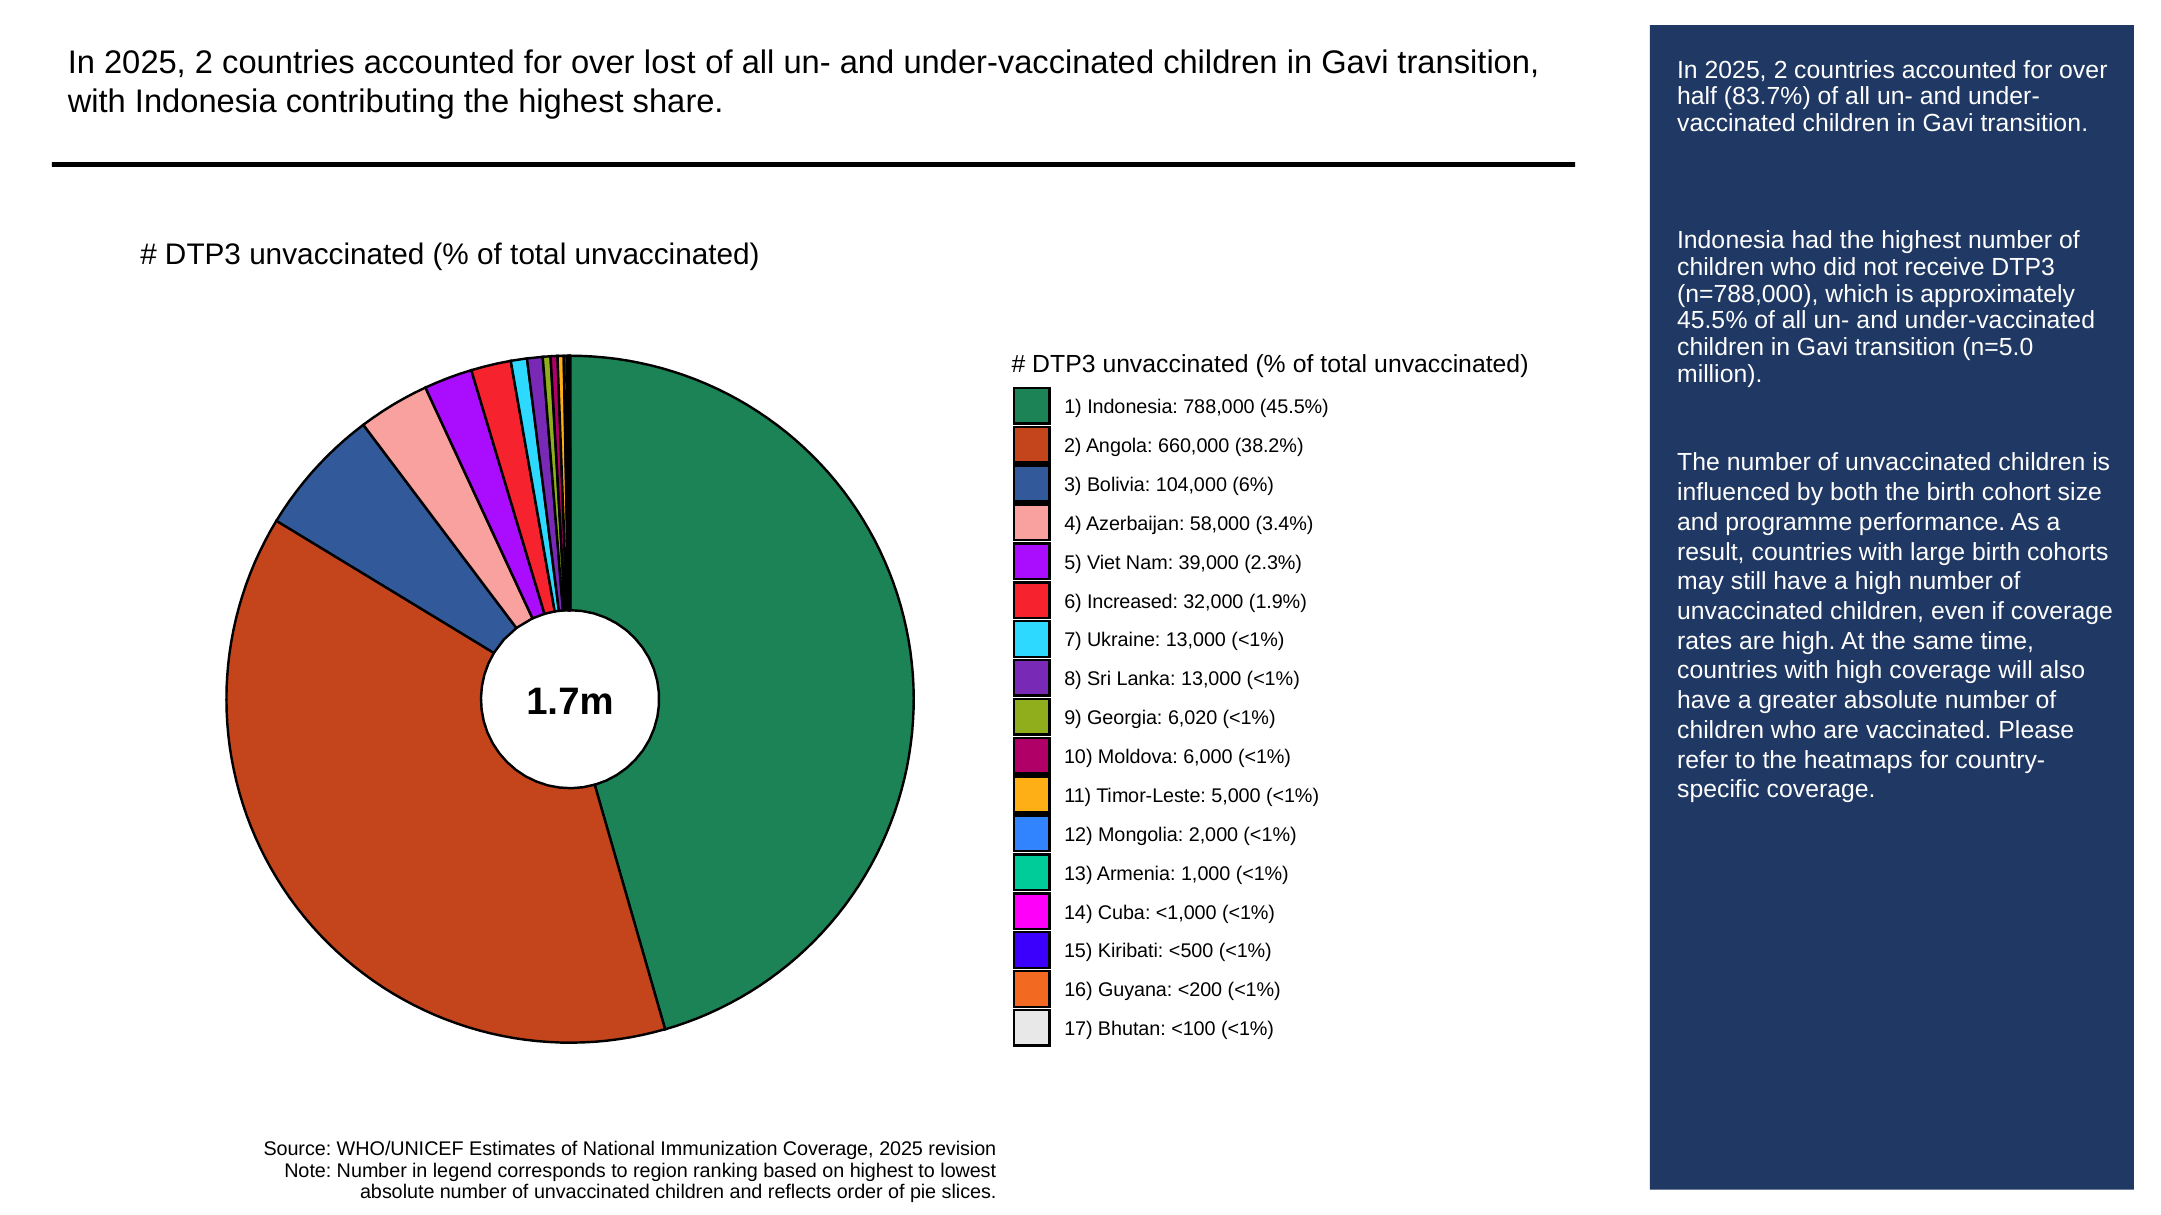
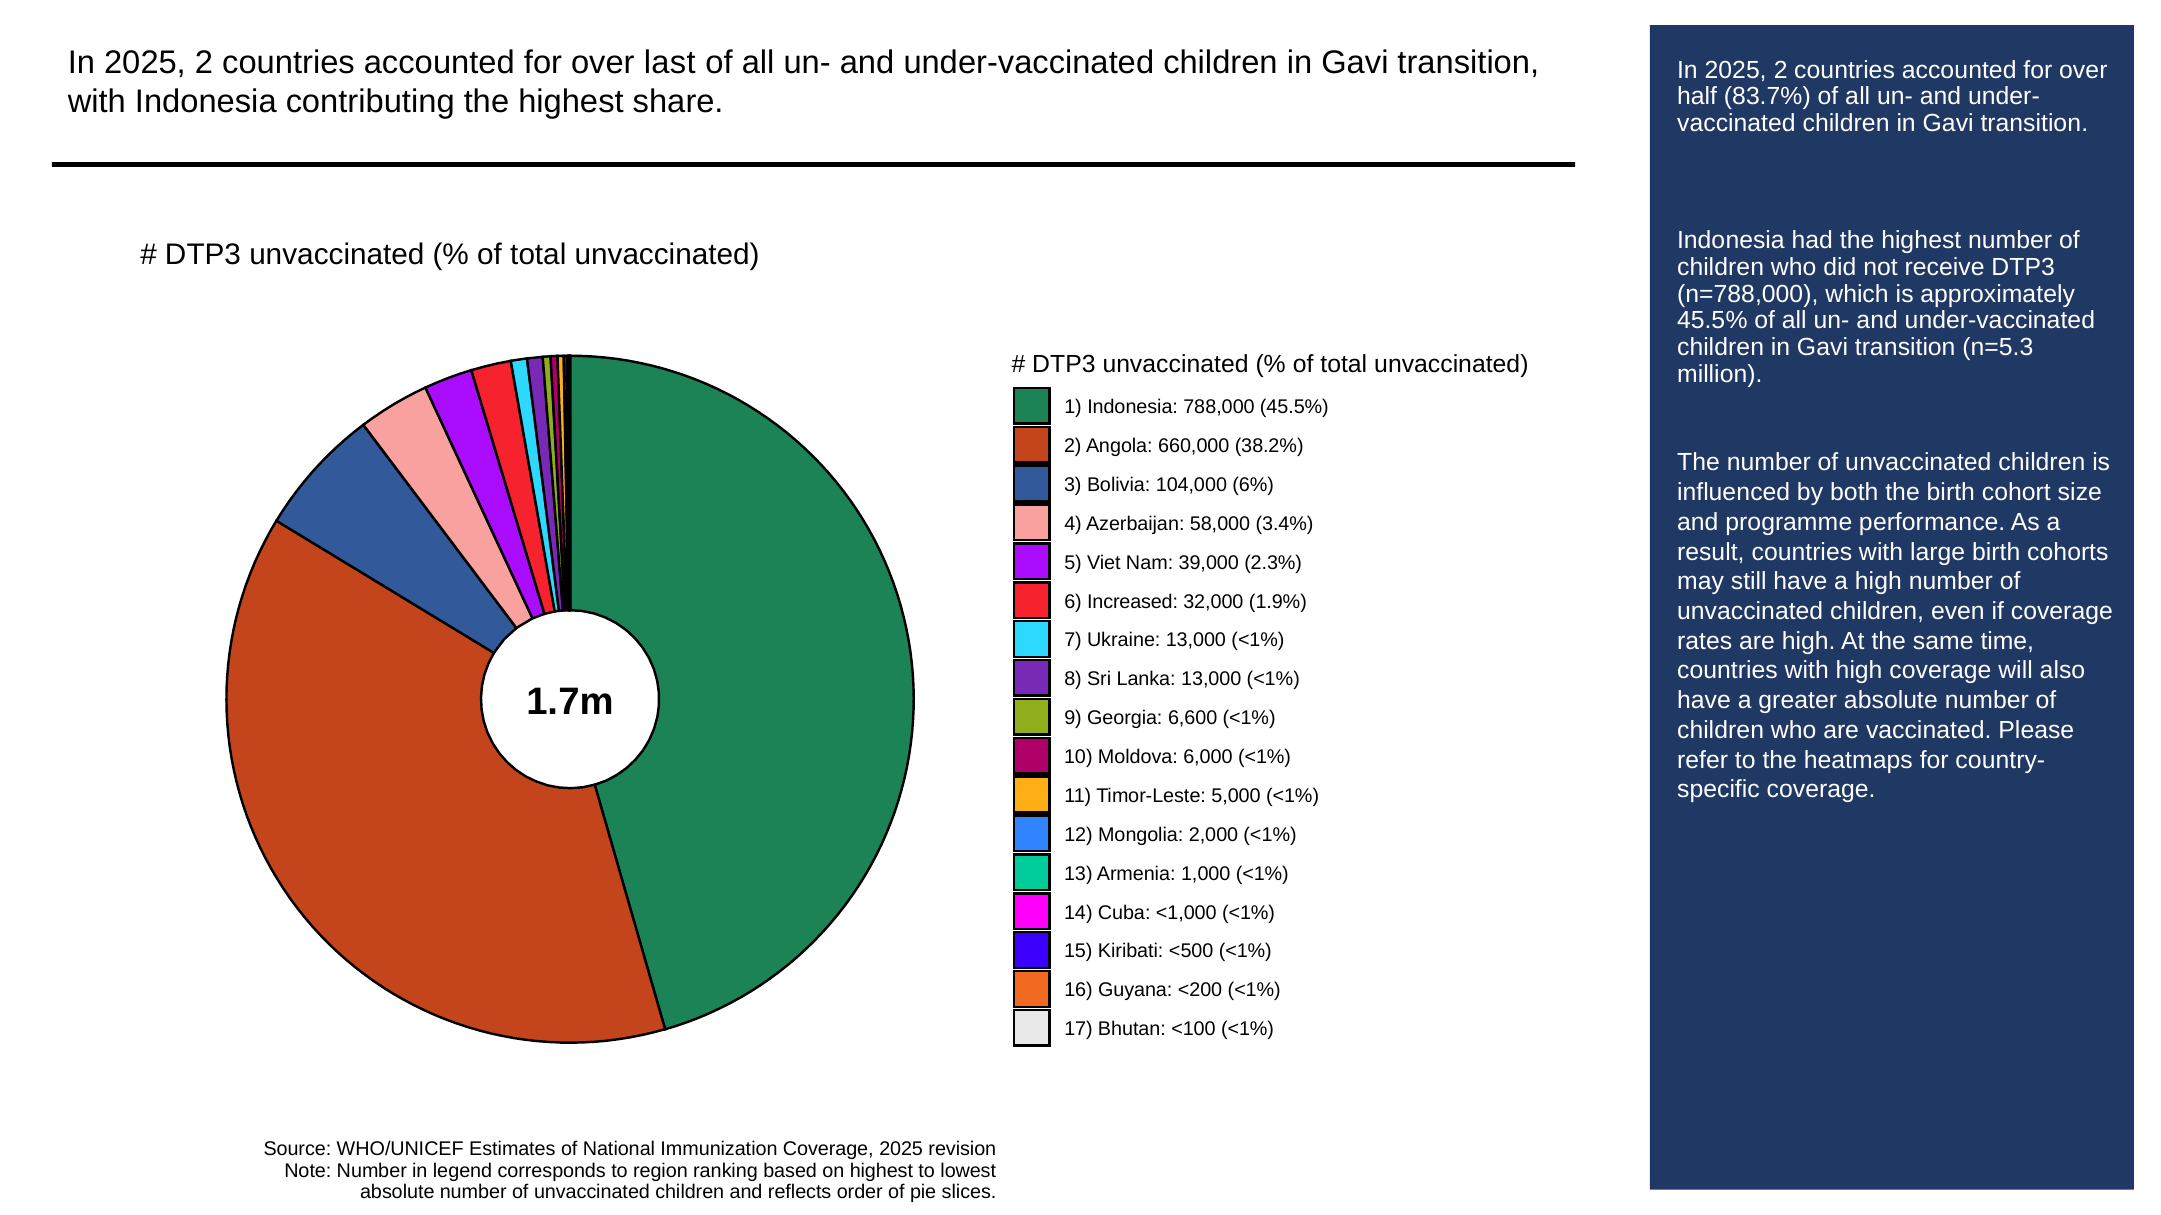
lost: lost -> last
n=5.0: n=5.0 -> n=5.3
6,020: 6,020 -> 6,600
